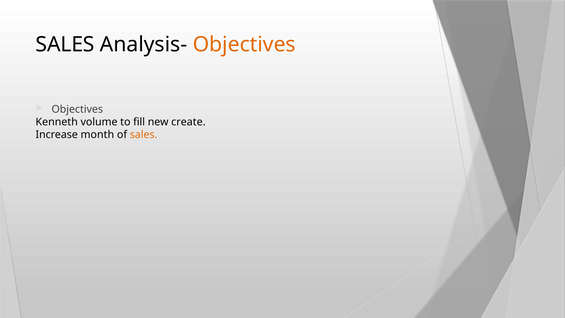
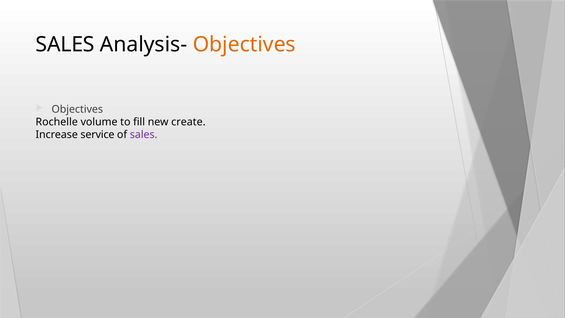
Kenneth: Kenneth -> Rochelle
month: month -> service
sales at (144, 135) colour: orange -> purple
